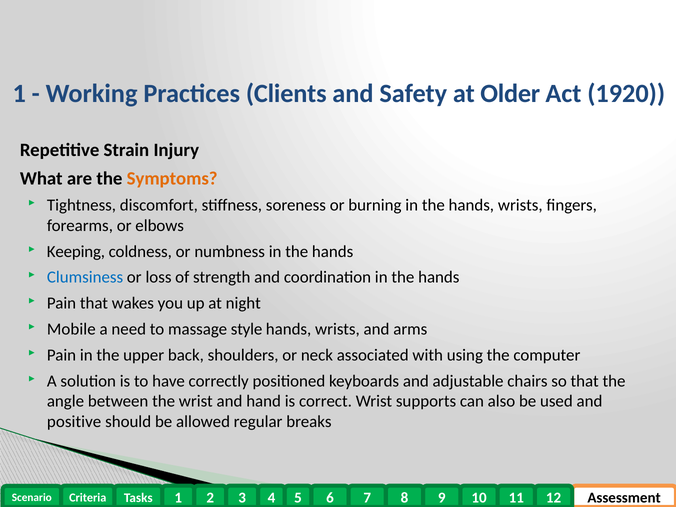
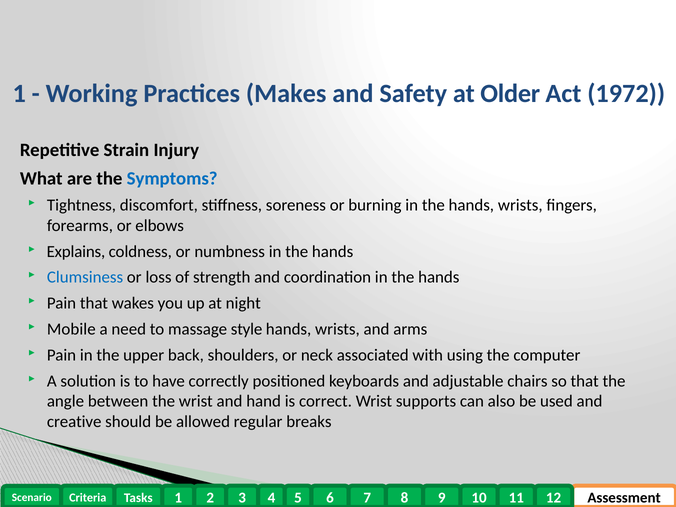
Clients: Clients -> Makes
1920: 1920 -> 1972
Symptoms colour: orange -> blue
Keeping: Keeping -> Explains
positive: positive -> creative
